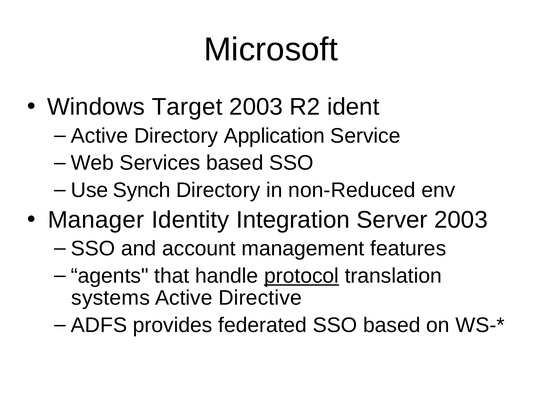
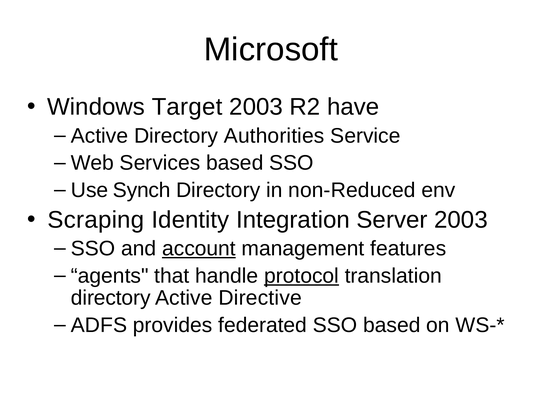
ident: ident -> have
Application: Application -> Authorities
Manager: Manager -> Scraping
account underline: none -> present
systems at (111, 298): systems -> directory
